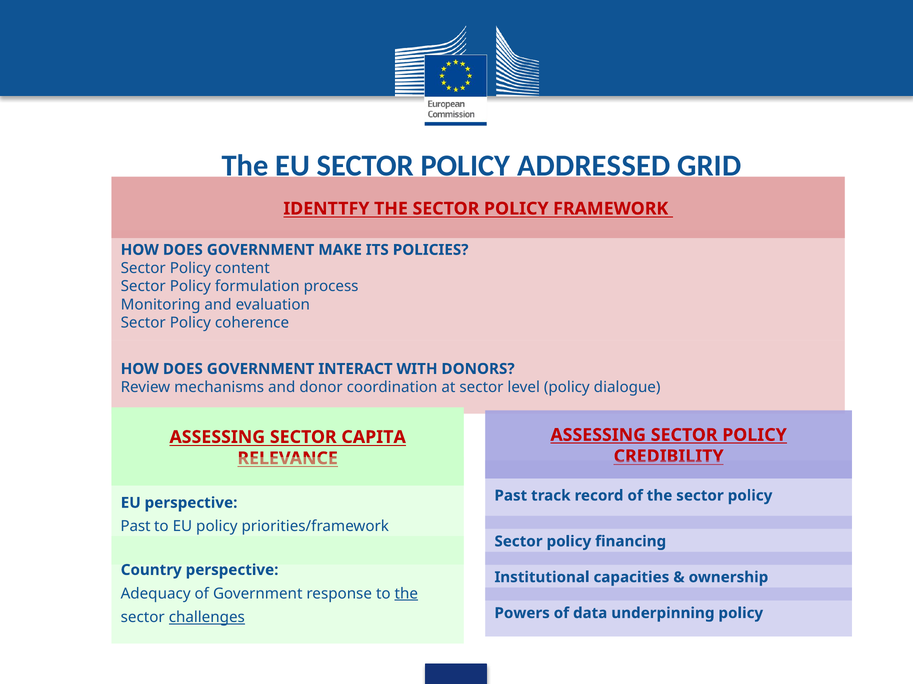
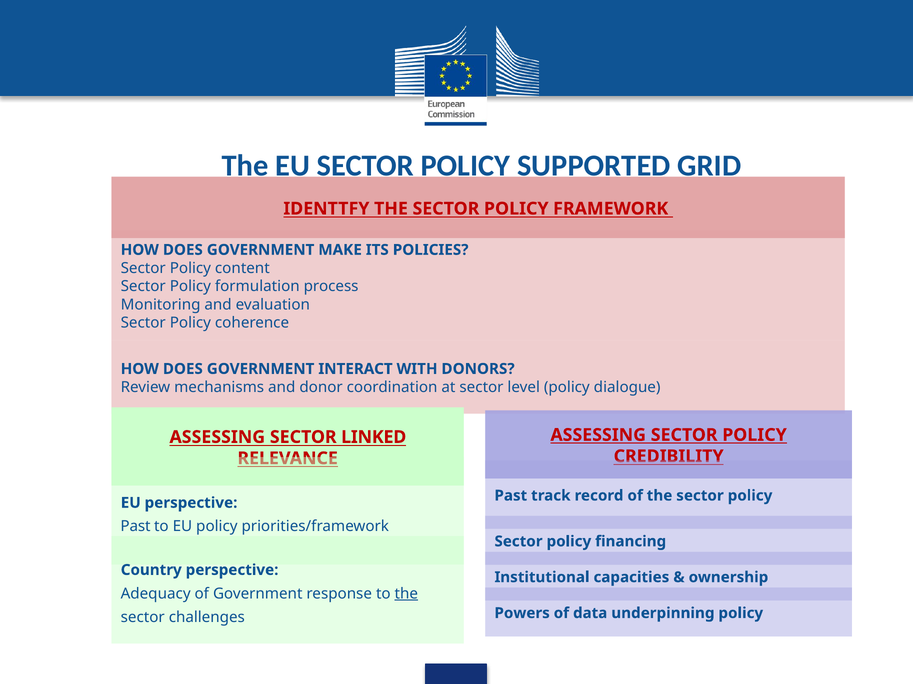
ADDRESSED: ADDRESSED -> SUPPORTED
CAPITA: CAPITA -> LINKED
challenges underline: present -> none
